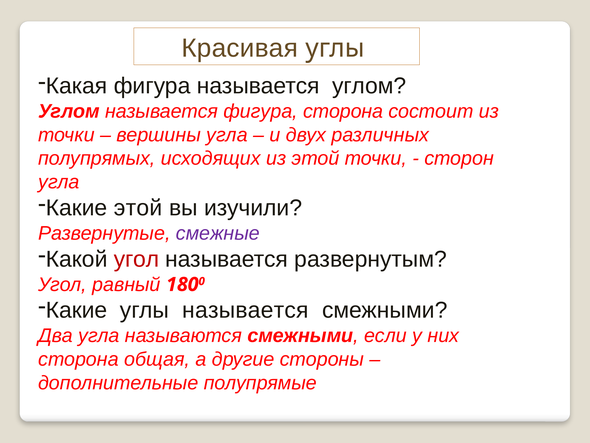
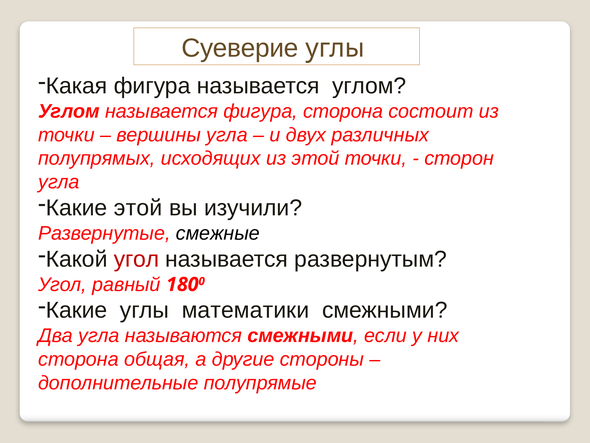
Красивая: Красивая -> Суеверие
смежные colour: purple -> black
углы называется: называется -> математики
